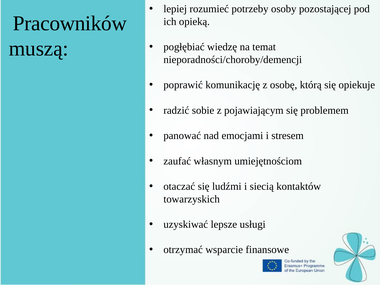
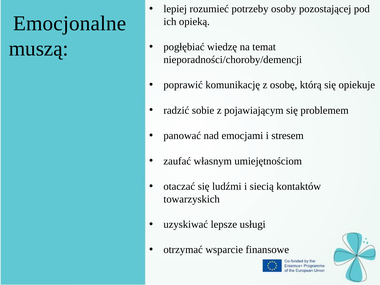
Pracowników: Pracowników -> Emocjonalne
